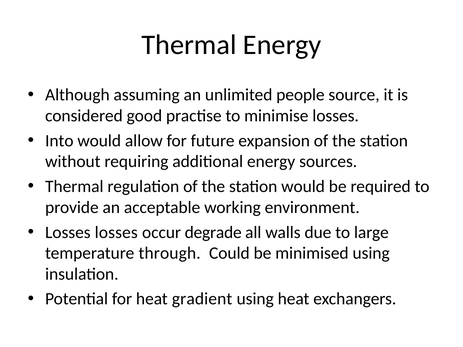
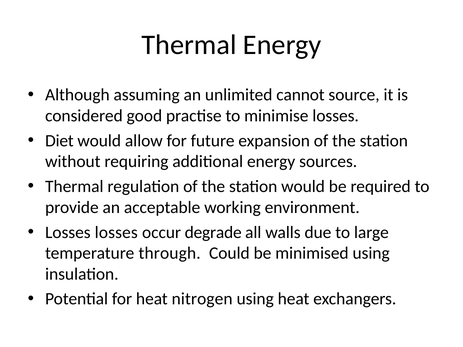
people: people -> cannot
Into: Into -> Diet
gradient: gradient -> nitrogen
